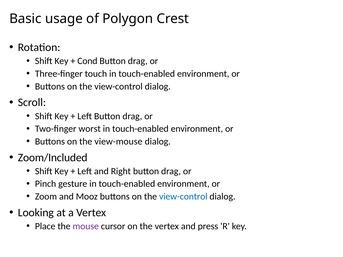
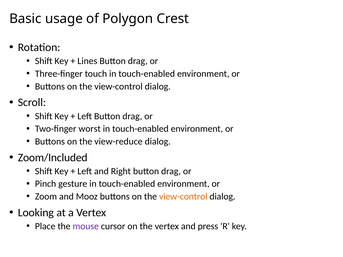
Cond: Cond -> Lines
view-mouse: view-mouse -> view-reduce
view-control at (183, 197) colour: blue -> orange
